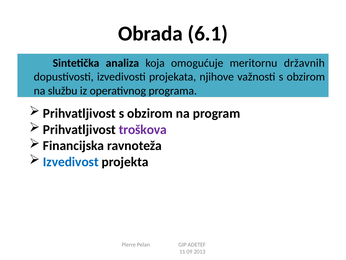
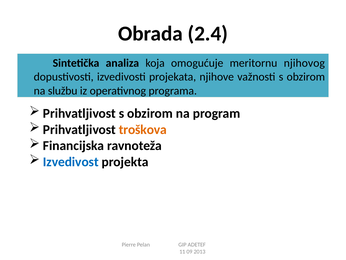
6.1: 6.1 -> 2.4
državnih: državnih -> njihovog
troškova colour: purple -> orange
